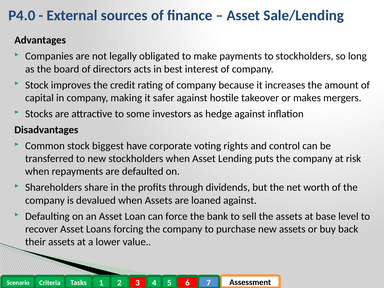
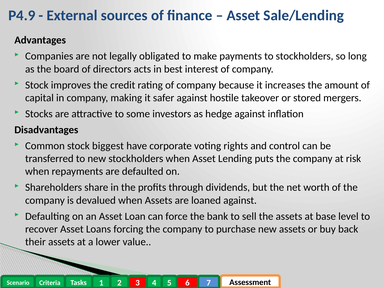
P4.0: P4.0 -> P4.9
makes: makes -> stored
